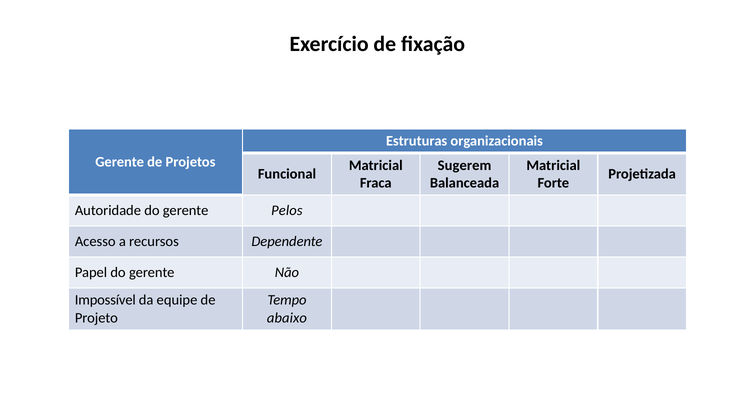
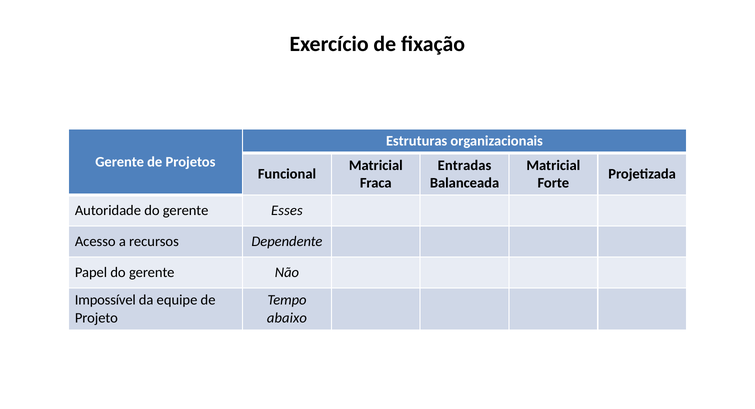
Sugerem: Sugerem -> Entradas
Pelos: Pelos -> Esses
